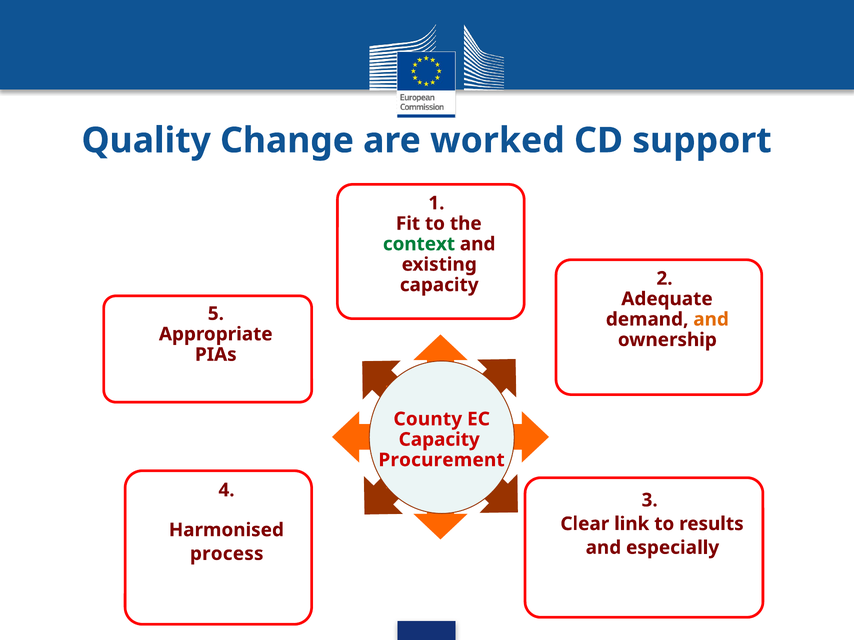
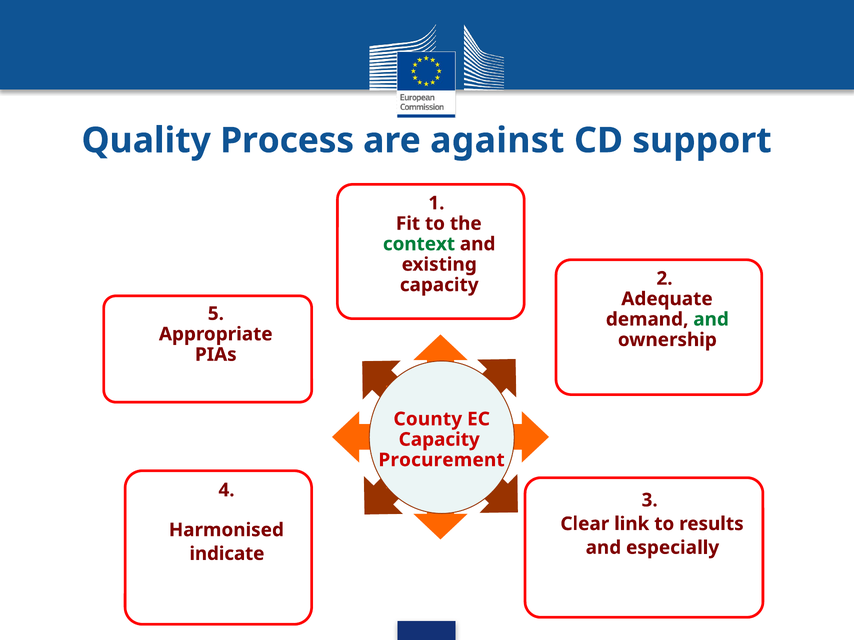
Change: Change -> Process
worked: worked -> against
and at (711, 320) colour: orange -> green
process: process -> indicate
